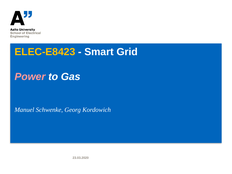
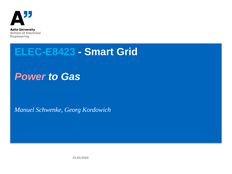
ELEC-E8423 colour: yellow -> light blue
